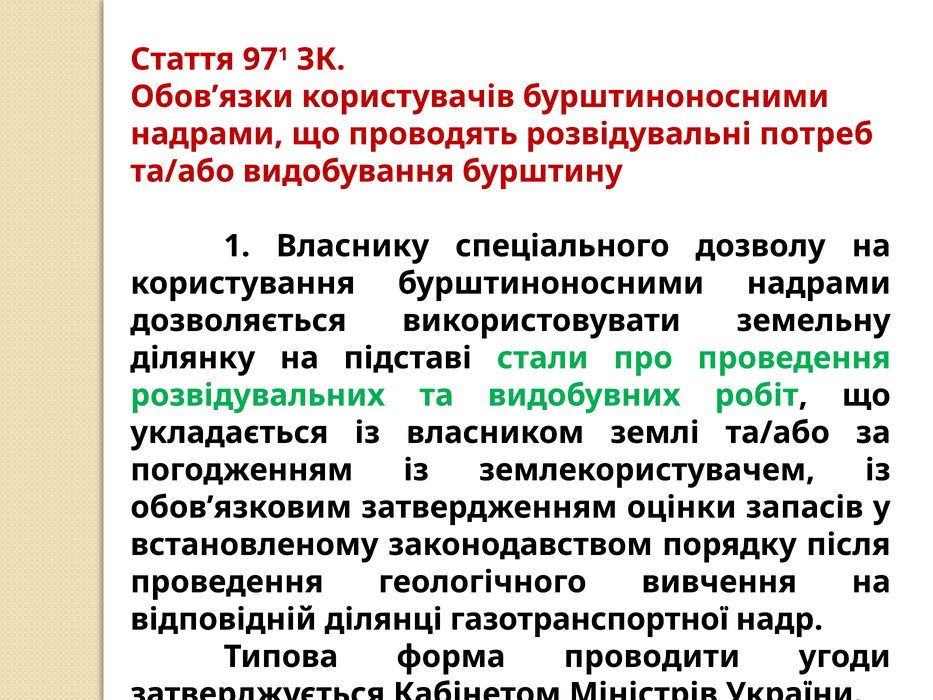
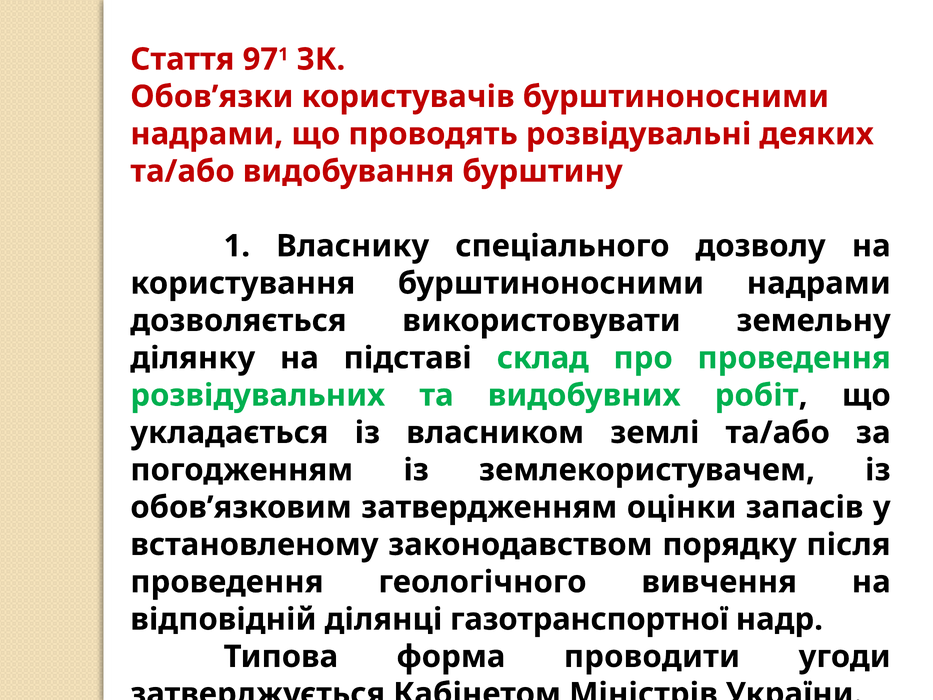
потреб: потреб -> деяких
стали: стали -> склад
